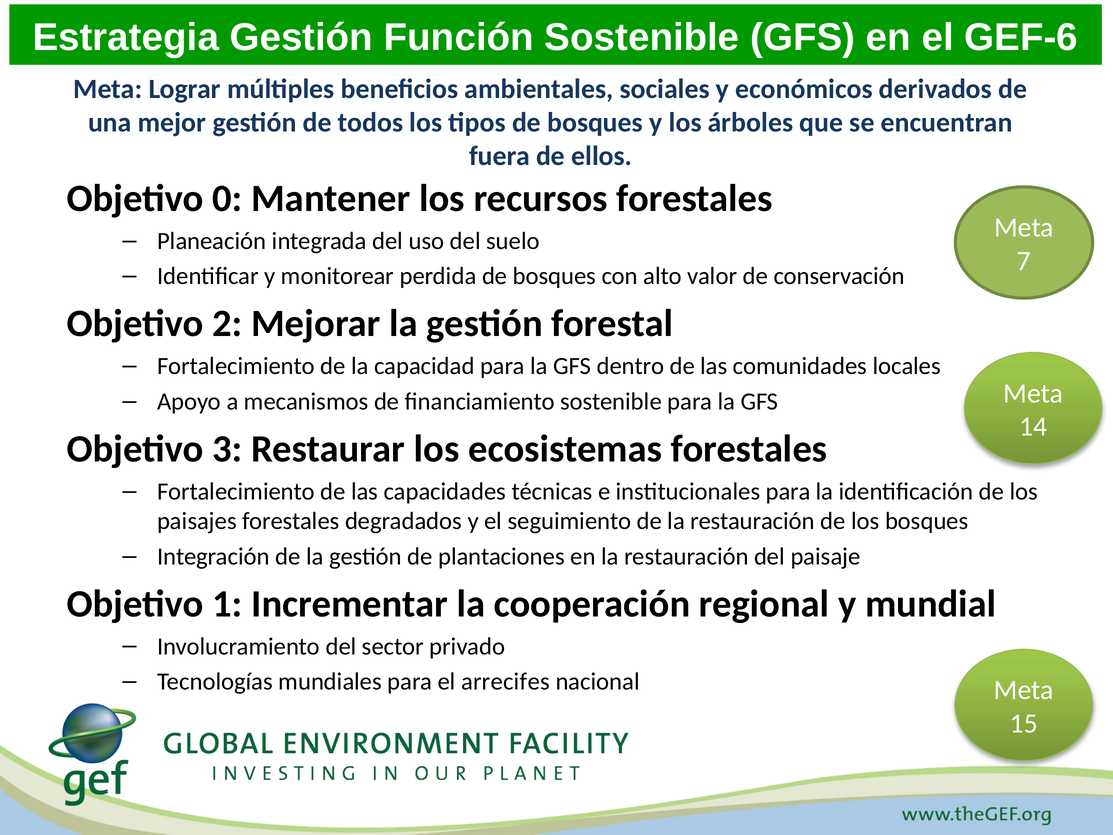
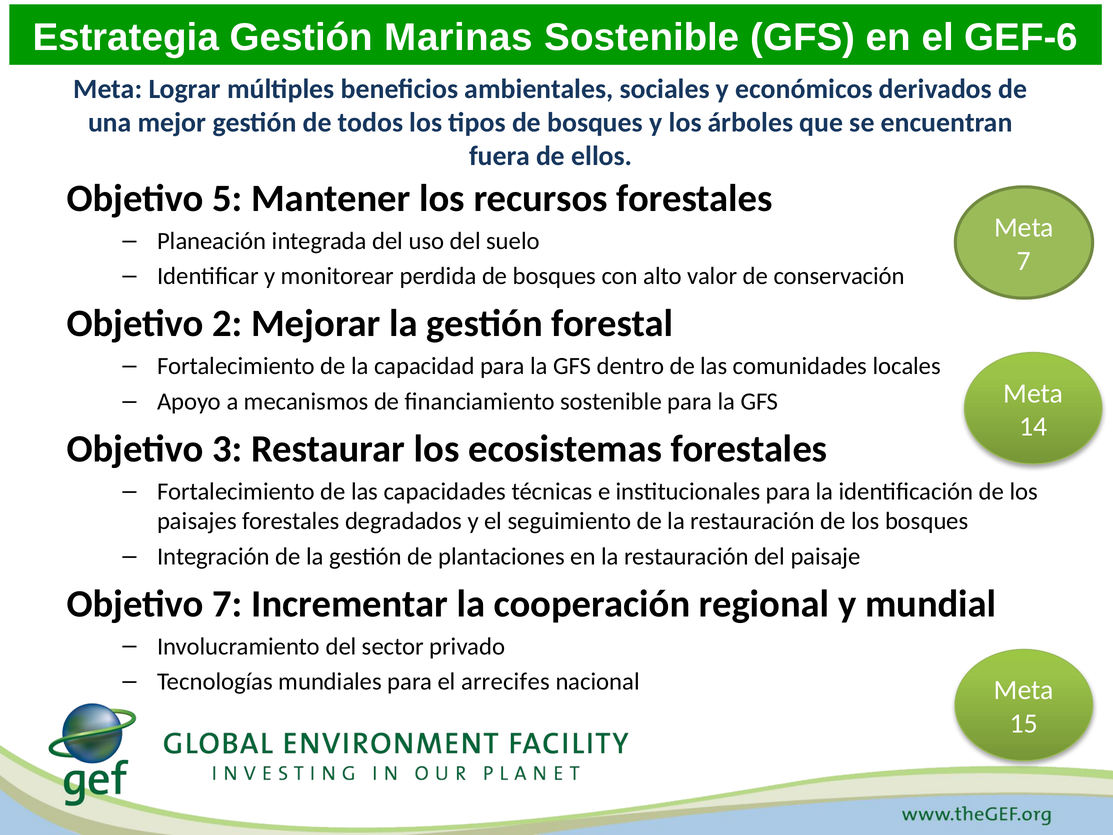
Función: Función -> Marinas
0: 0 -> 5
Objetivo 1: 1 -> 7
